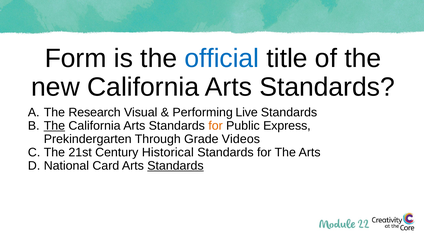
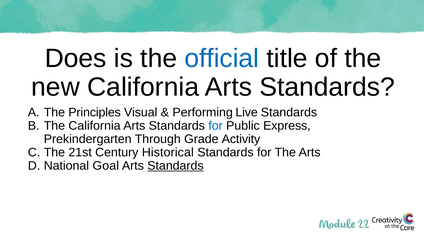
Form: Form -> Does
Research: Research -> Principles
The at (54, 126) underline: present -> none
for at (216, 126) colour: orange -> blue
Videos: Videos -> Activity
Card: Card -> Goal
